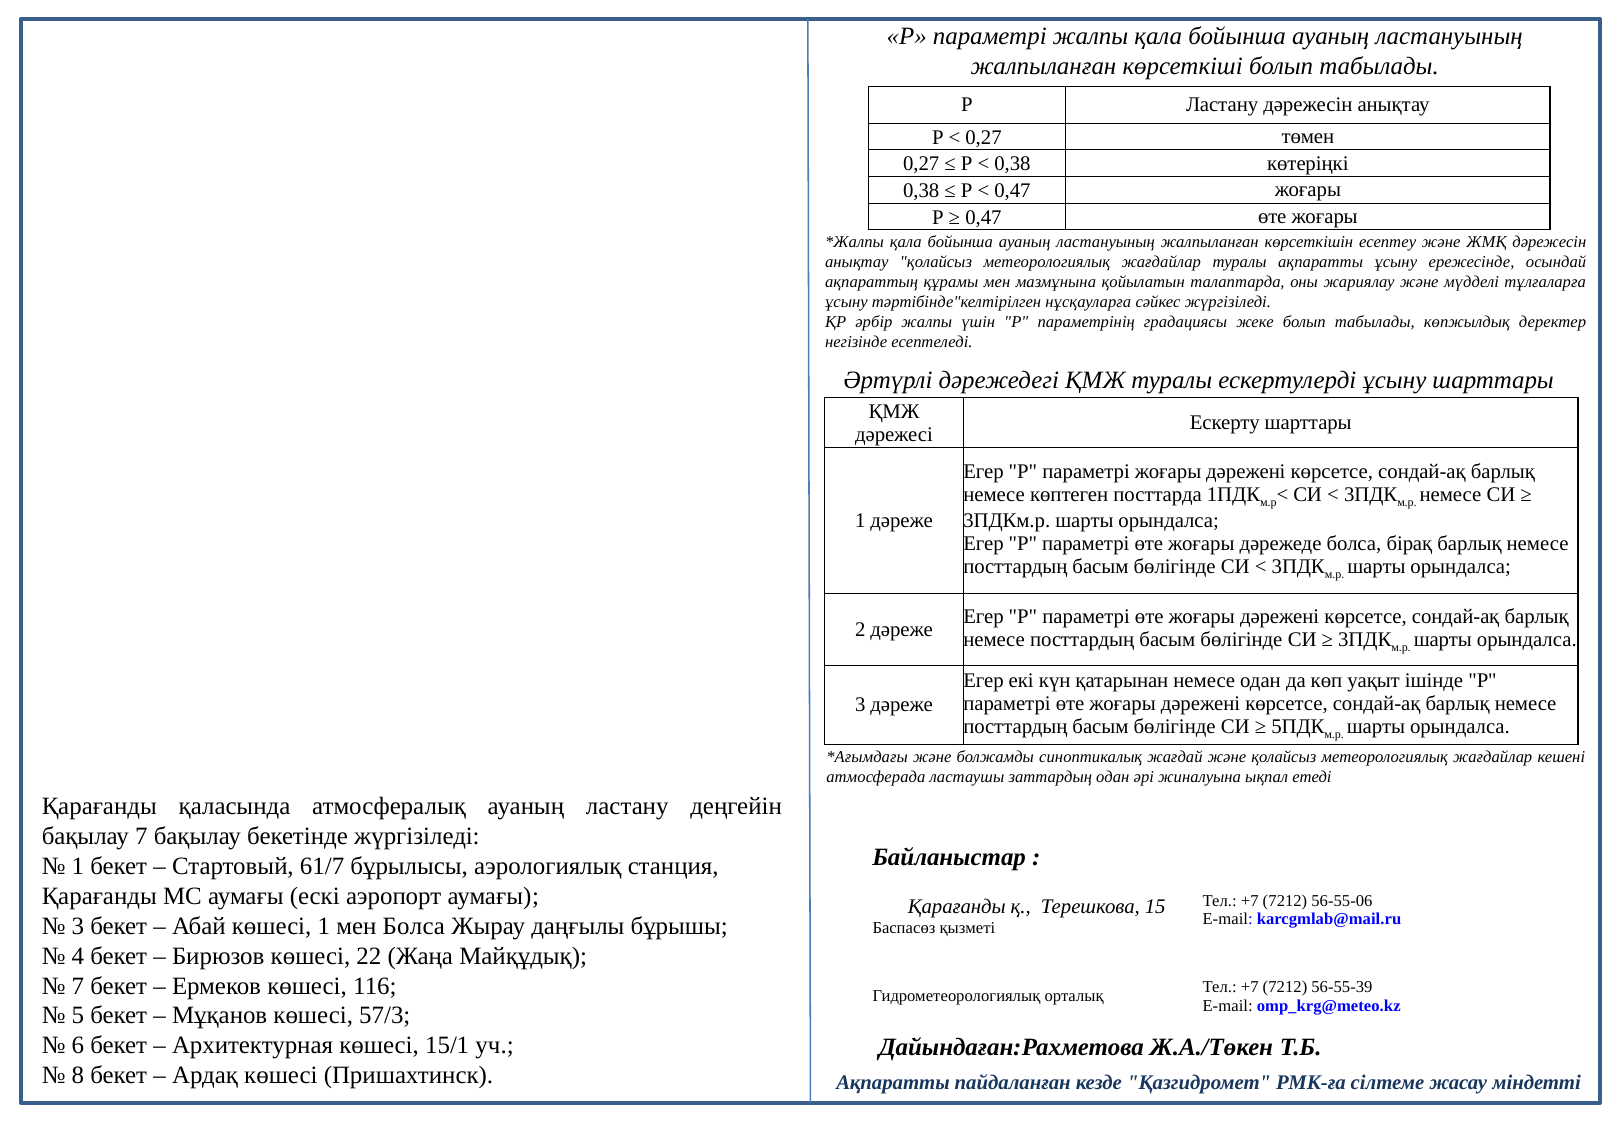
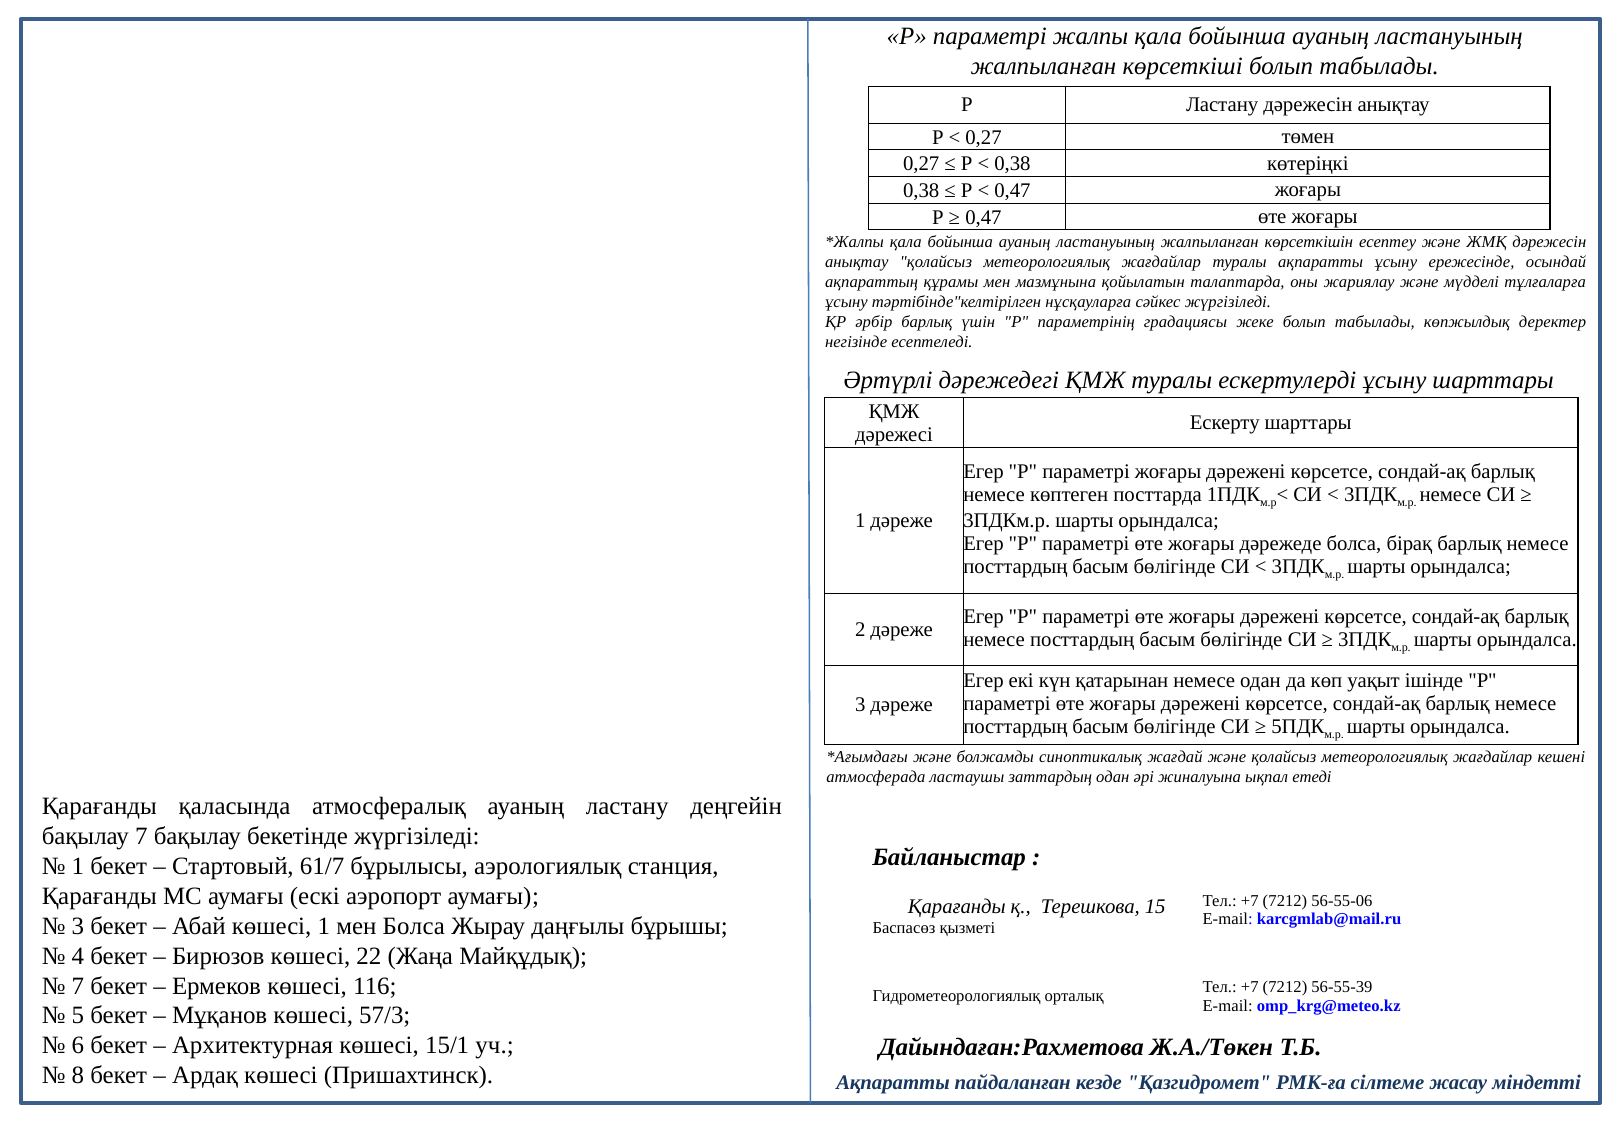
әрбір жалпы: жалпы -> барлық
